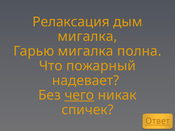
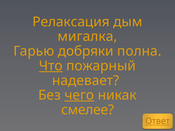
Гарью мигалка: мигалка -> добряки
Что underline: none -> present
спичек: спичек -> смелее
